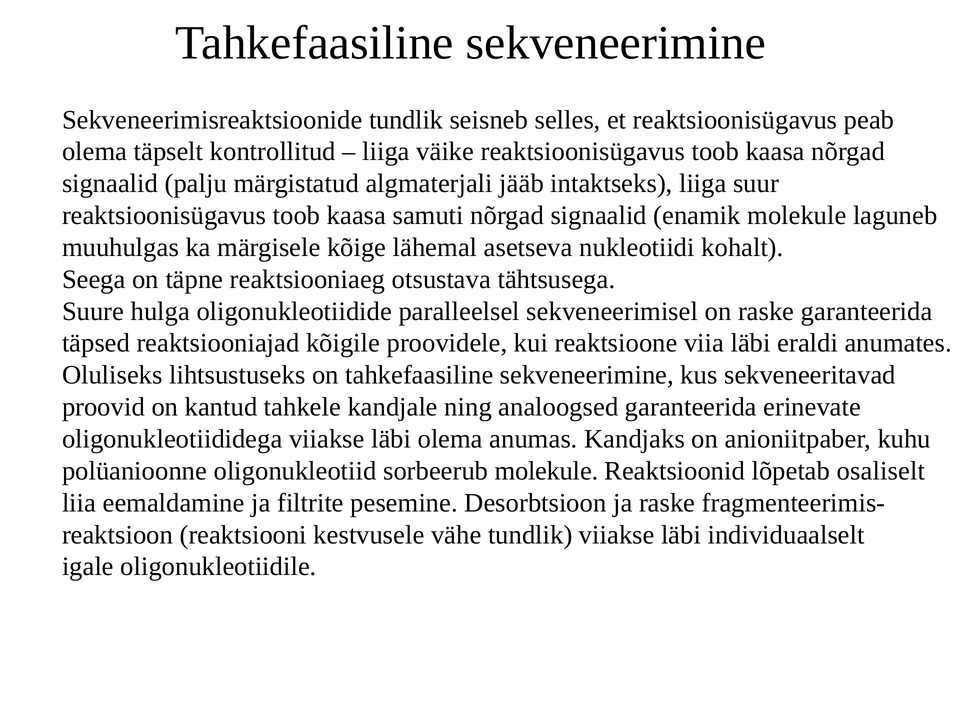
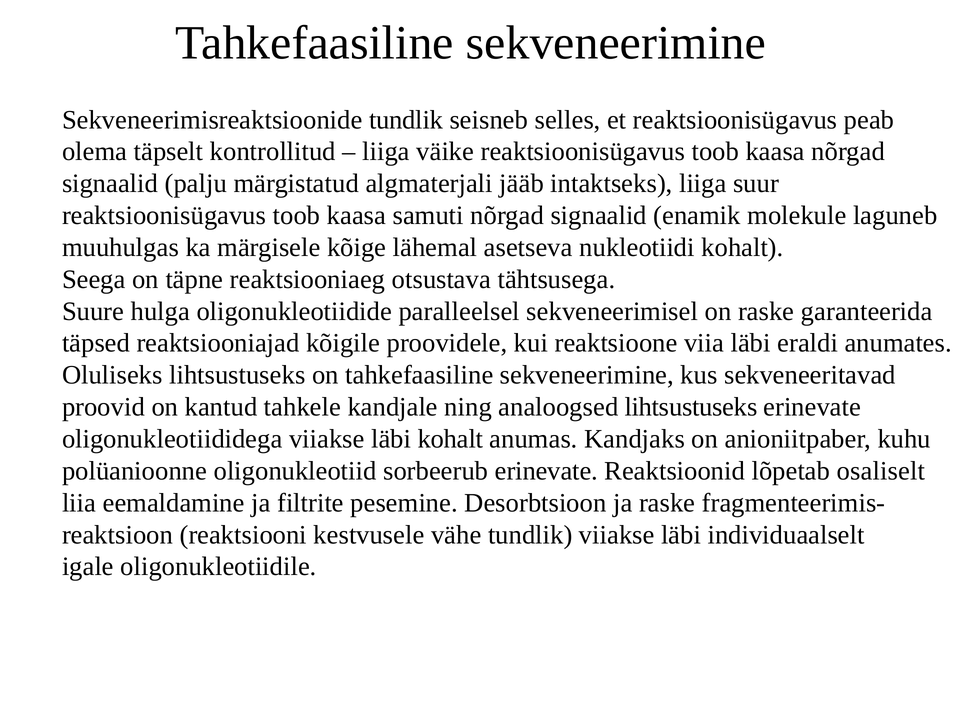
analoogsed garanteerida: garanteerida -> lihtsustuseks
läbi olema: olema -> kohalt
sorbeerub molekule: molekule -> erinevate
